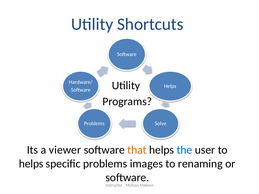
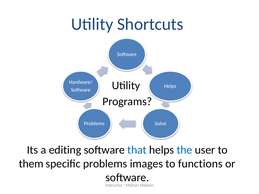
viewer: viewer -> editing
that colour: orange -> blue
helps at (31, 164): helps -> them
renaming: renaming -> functions
